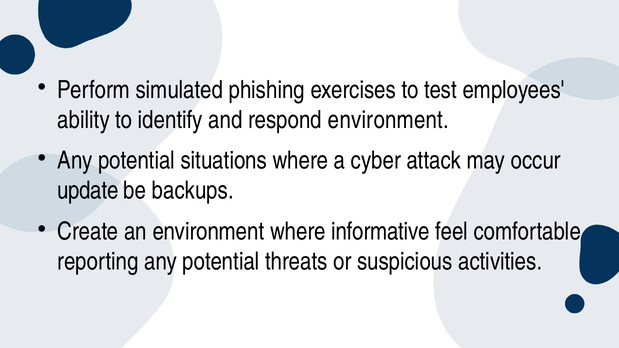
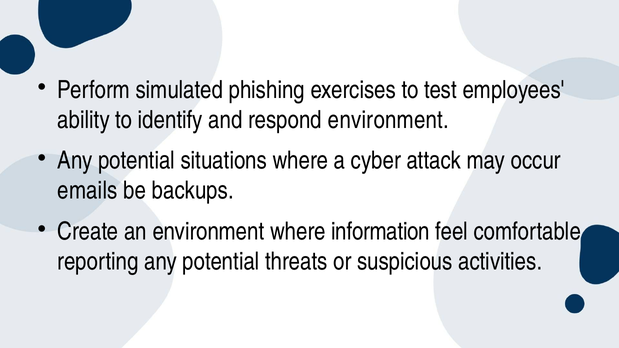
update: update -> emails
informative: informative -> information
